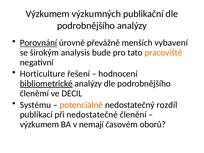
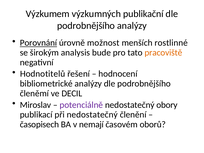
převážně: převážně -> možnost
vybavení: vybavení -> rostlinné
Horticulture: Horticulture -> Hodnotitelů
bibliometrické underline: present -> none
Systému: Systému -> Miroslav
potenciálně colour: orange -> purple
rozdíl: rozdíl -> obory
při nedostatečné: nedostatečné -> nedostatečný
výzkumem at (39, 124): výzkumem -> časopisech
